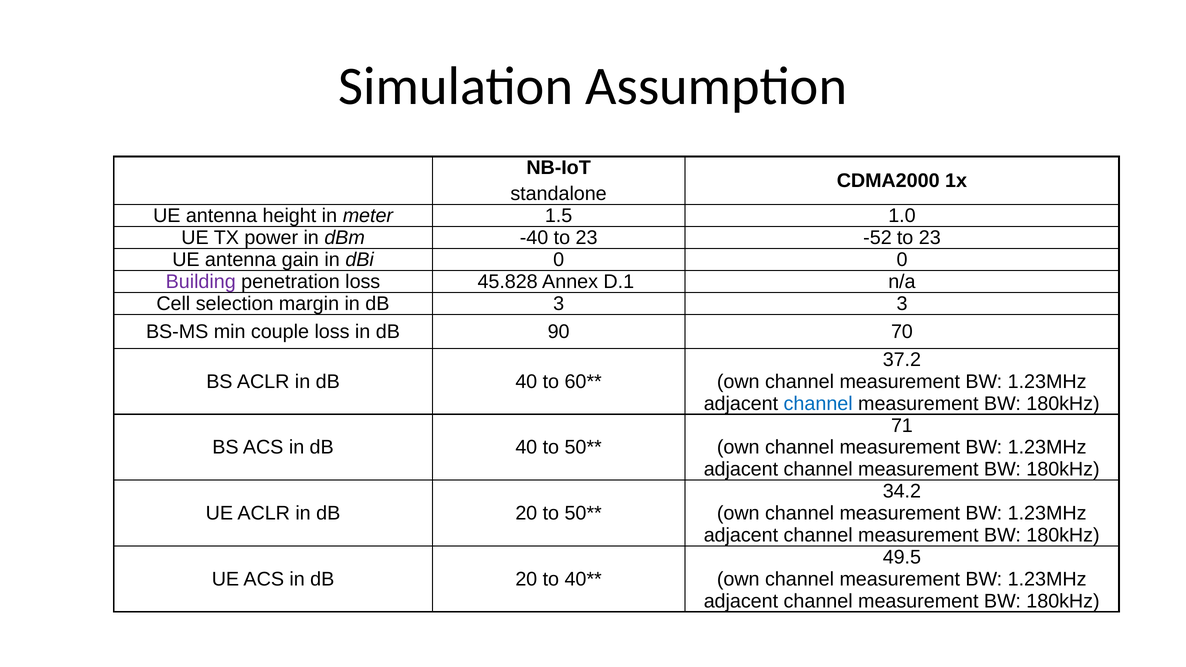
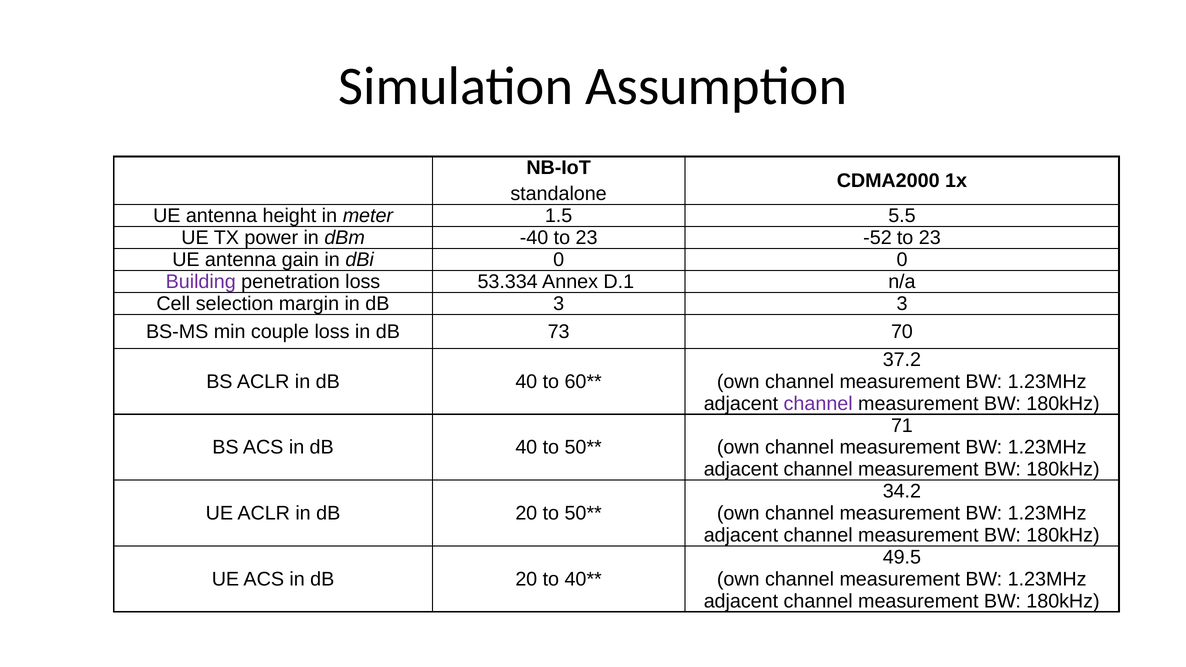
1.0: 1.0 -> 5.5
45.828: 45.828 -> 53.334
90: 90 -> 73
channel at (818, 404) colour: blue -> purple
